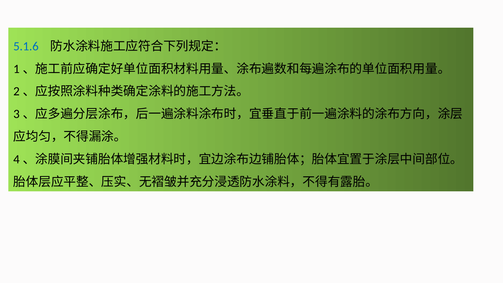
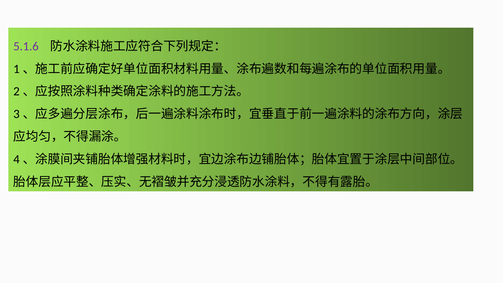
5.1.6 colour: blue -> purple
